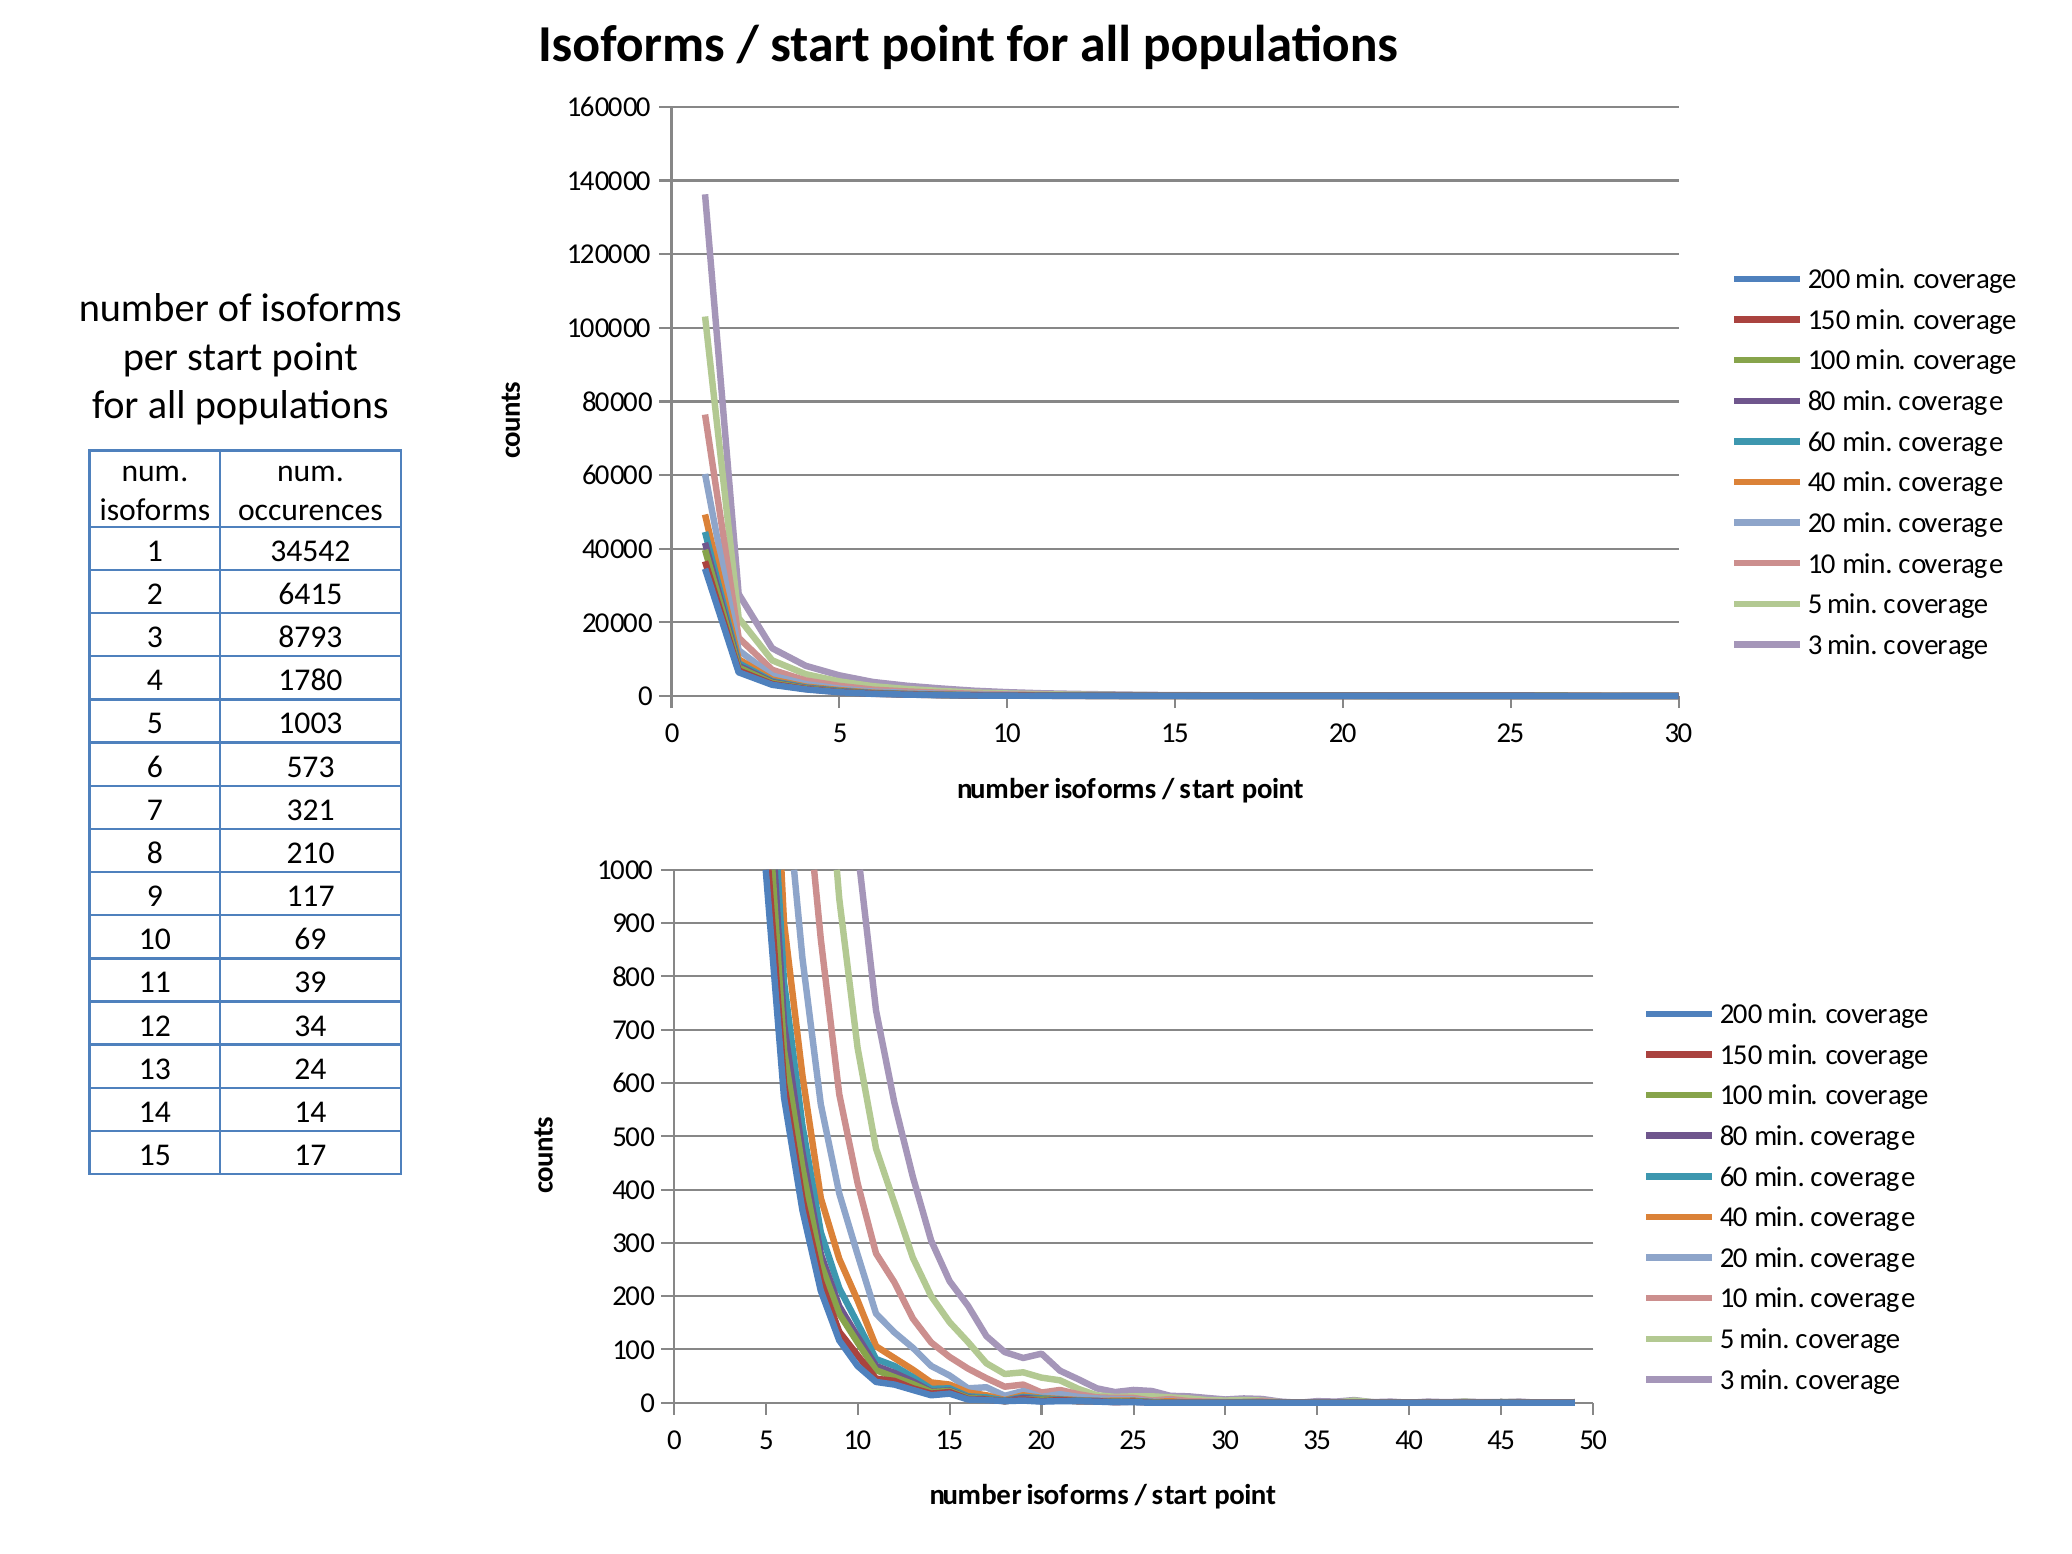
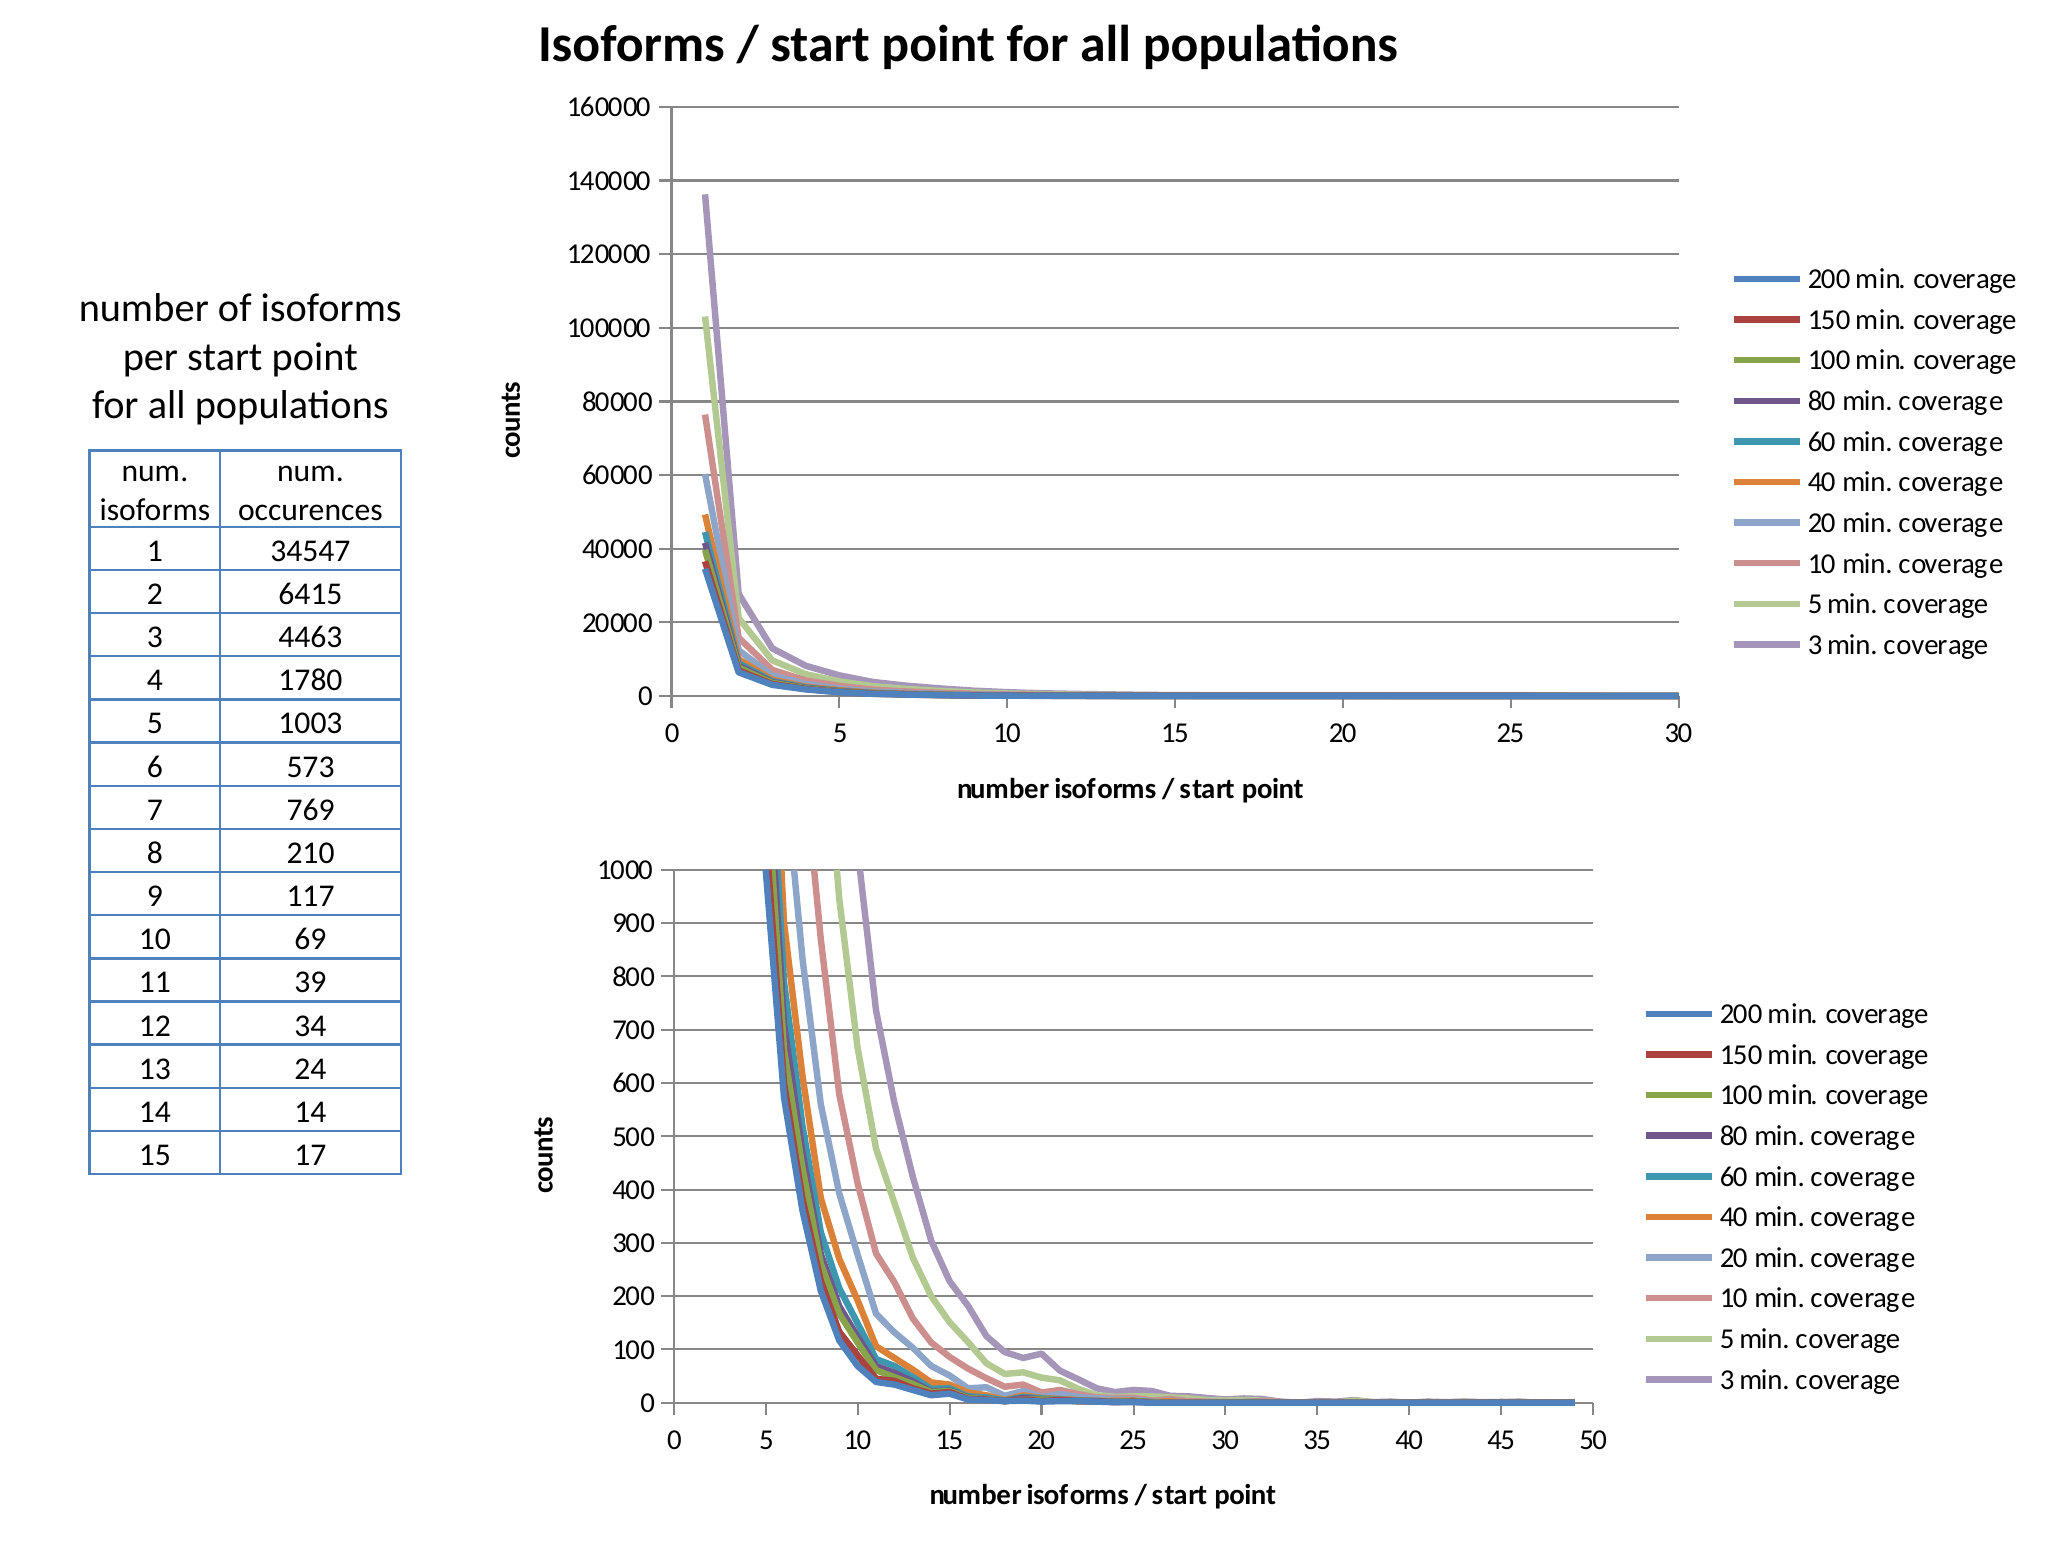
34542: 34542 -> 34547
8793: 8793 -> 4463
321: 321 -> 769
